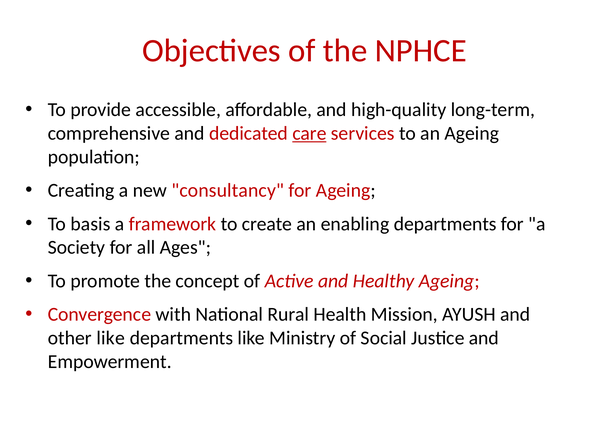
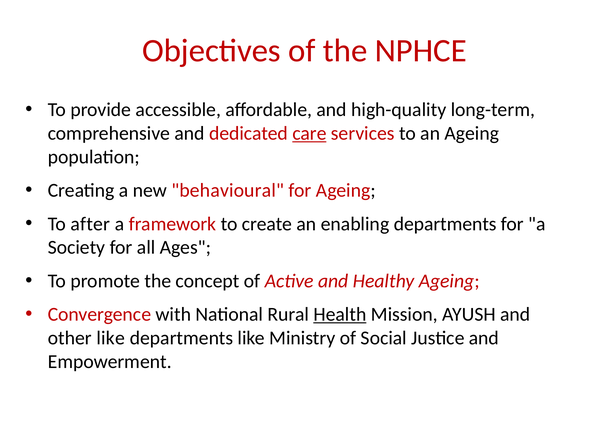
consultancy: consultancy -> behavioural
basis: basis -> after
Health underline: none -> present
